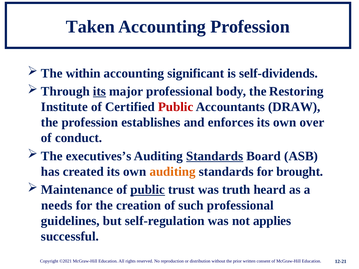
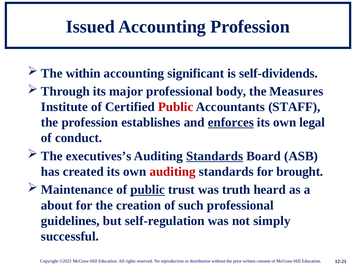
Taken: Taken -> Issued
its at (99, 91) underline: present -> none
Restoring: Restoring -> Measures
DRAW: DRAW -> STAFF
enforces underline: none -> present
over: over -> legal
auditing at (173, 172) colour: orange -> red
needs: needs -> about
applies: applies -> simply
